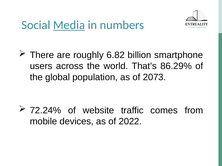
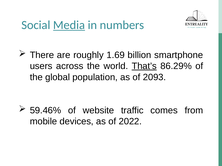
6.82: 6.82 -> 1.69
That’s underline: none -> present
2073: 2073 -> 2093
72.24%: 72.24% -> 59.46%
